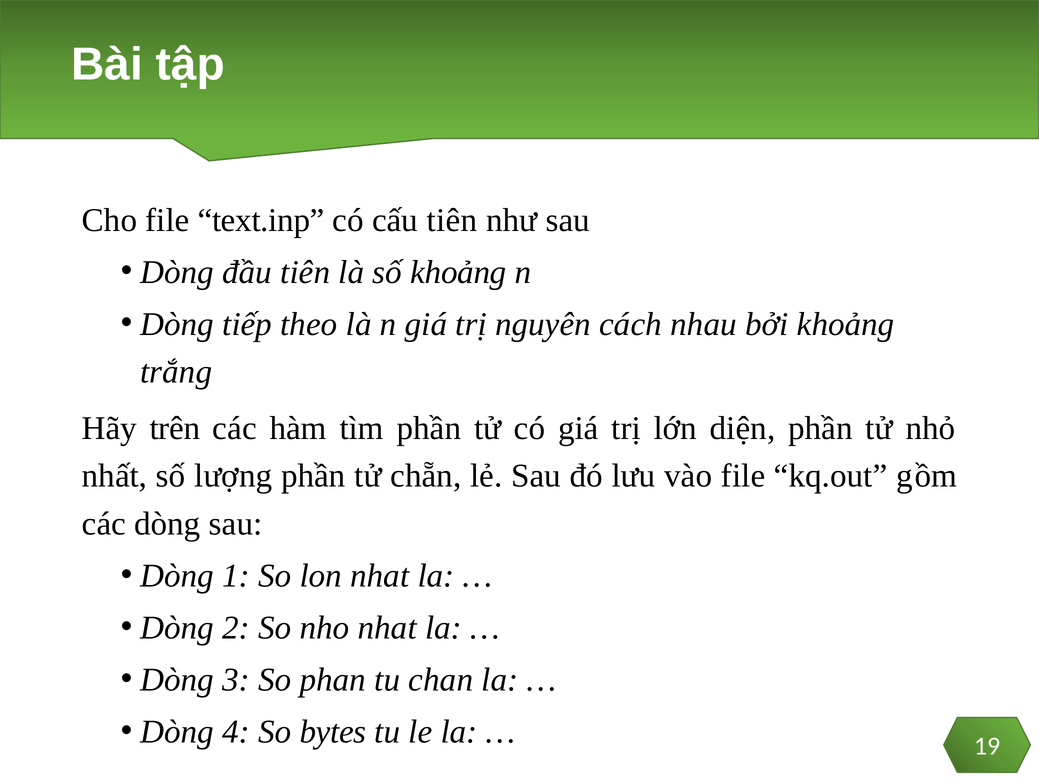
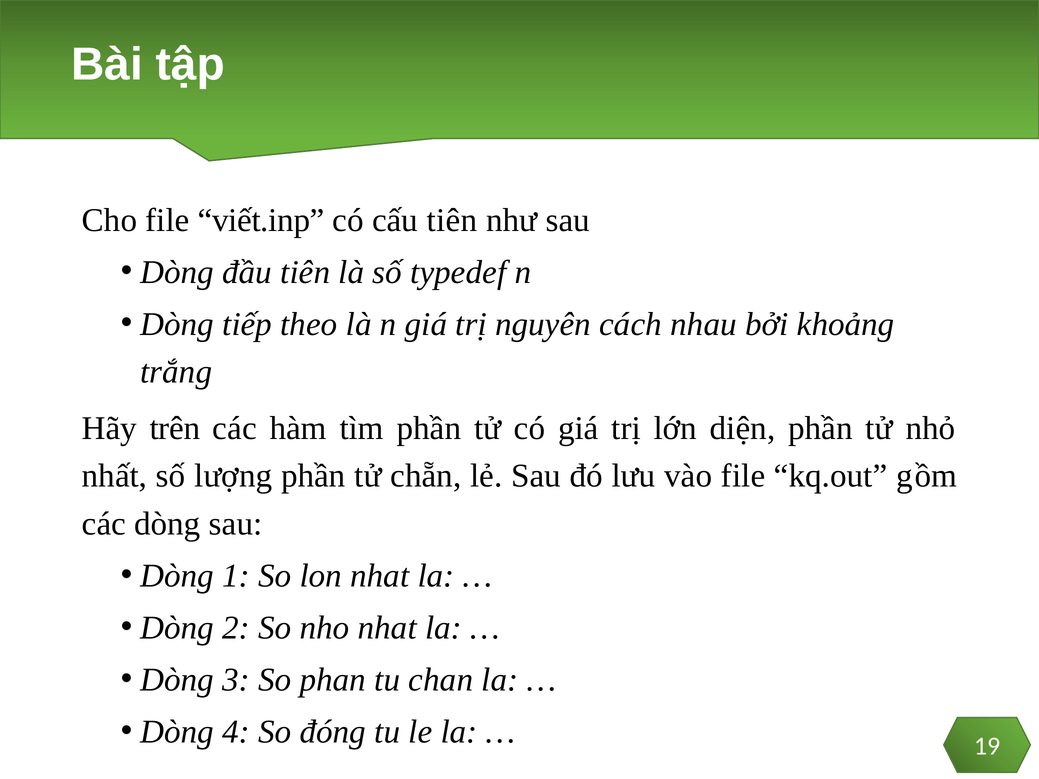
text.inp: text.inp -> viết.inp
số khoảng: khoảng -> typedef
bytes: bytes -> đóng
